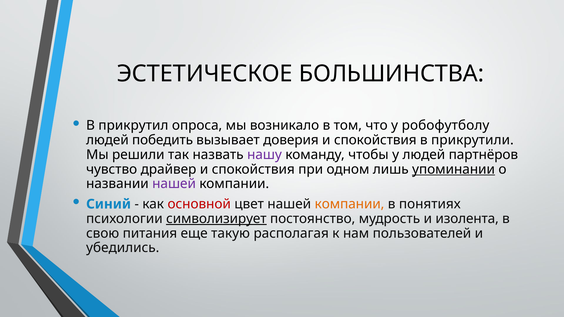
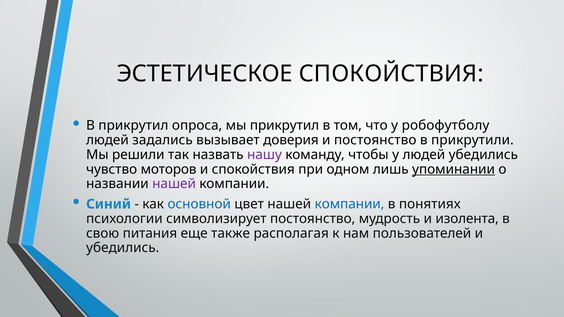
ЭСТЕТИЧЕСКОЕ БОЛЬШИНСТВА: БОЛЬШИНСТВА -> СПОКОЙСТВИЯ
мы возникало: возникало -> прикрутил
победить: победить -> задались
спокойствия at (375, 140): спокойствия -> постоянство
людей партнёров: партнёров -> убедились
драйвер: драйвер -> моторов
основной colour: red -> blue
компании at (349, 204) colour: orange -> blue
символизирует underline: present -> none
такую: такую -> также
